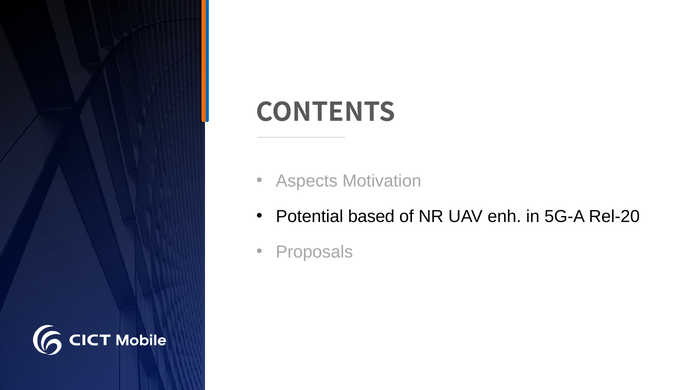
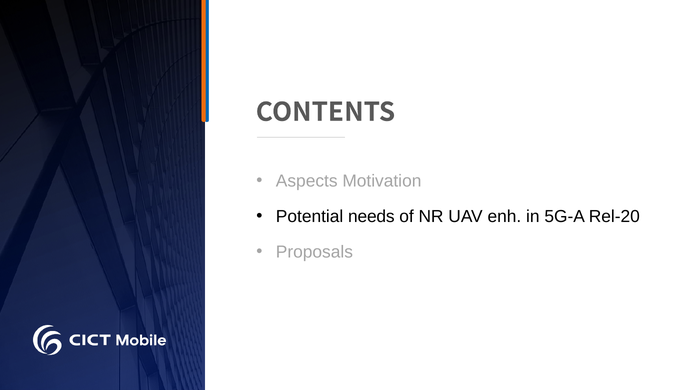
based: based -> needs
